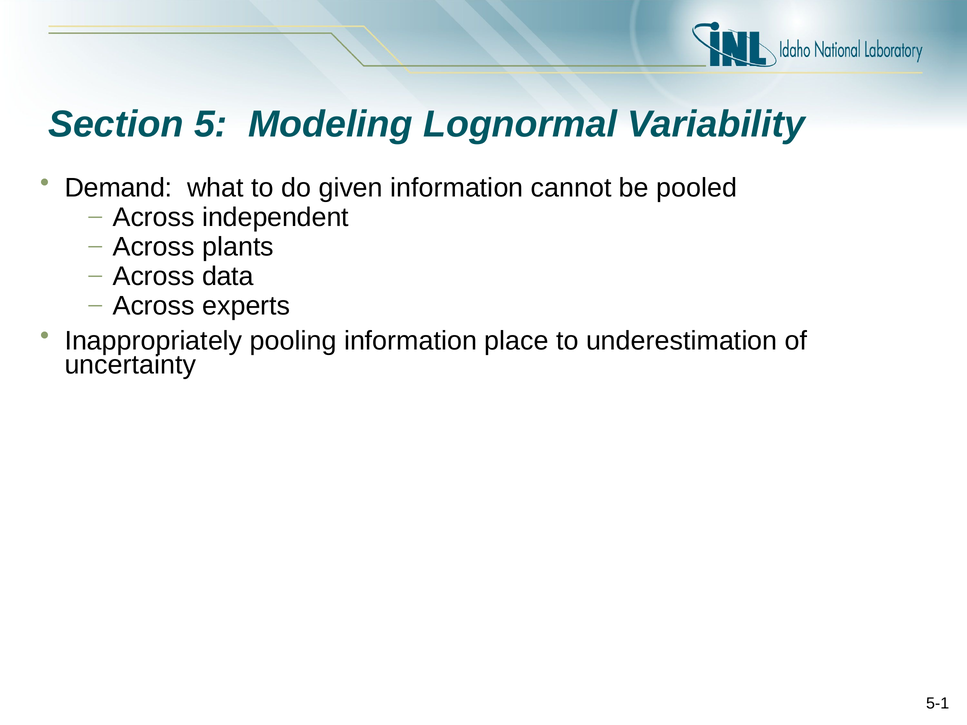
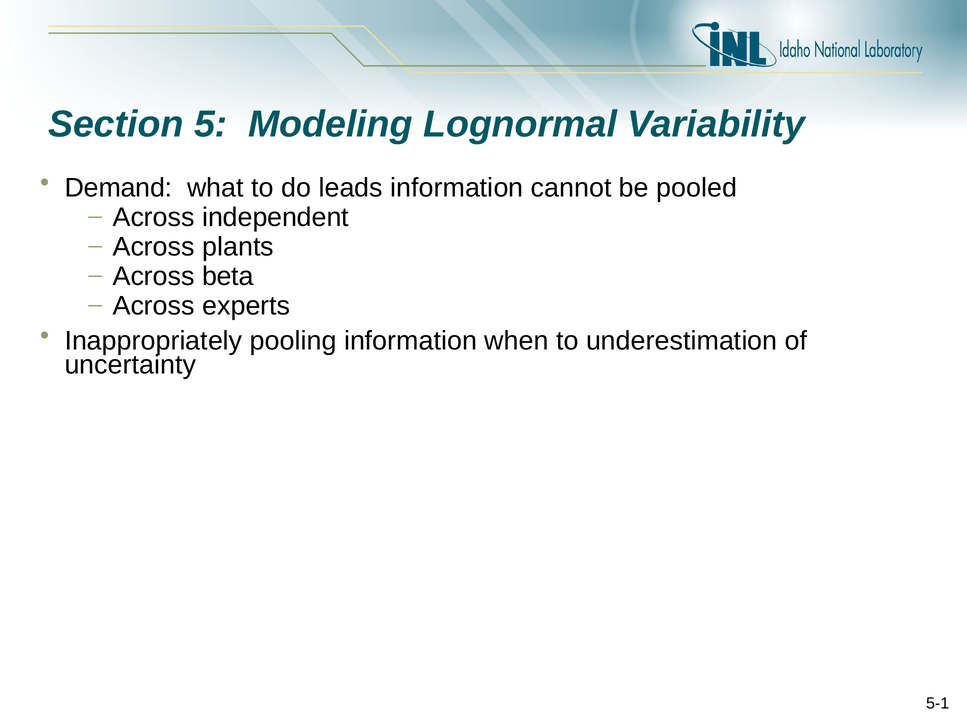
given: given -> leads
data: data -> beta
place: place -> when
